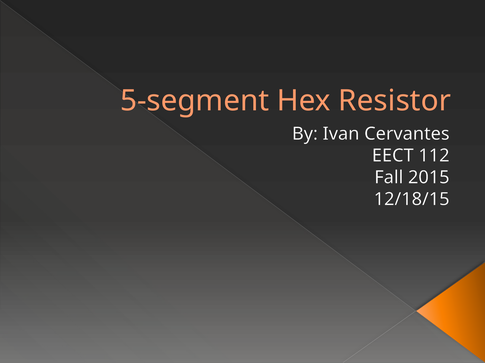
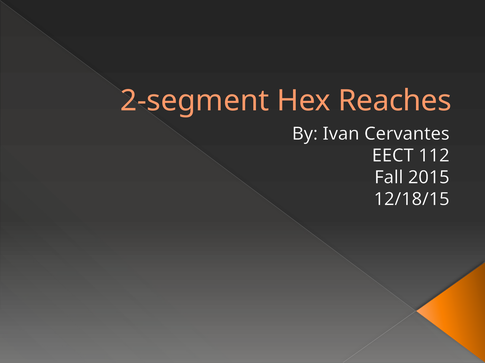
5-segment: 5-segment -> 2-segment
Resistor: Resistor -> Reaches
